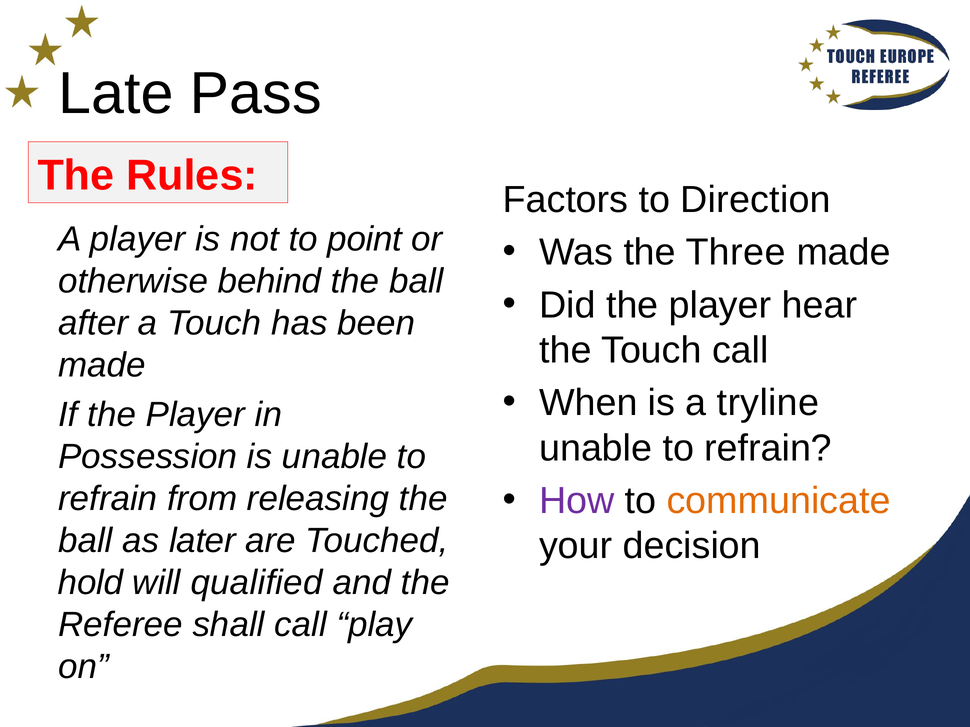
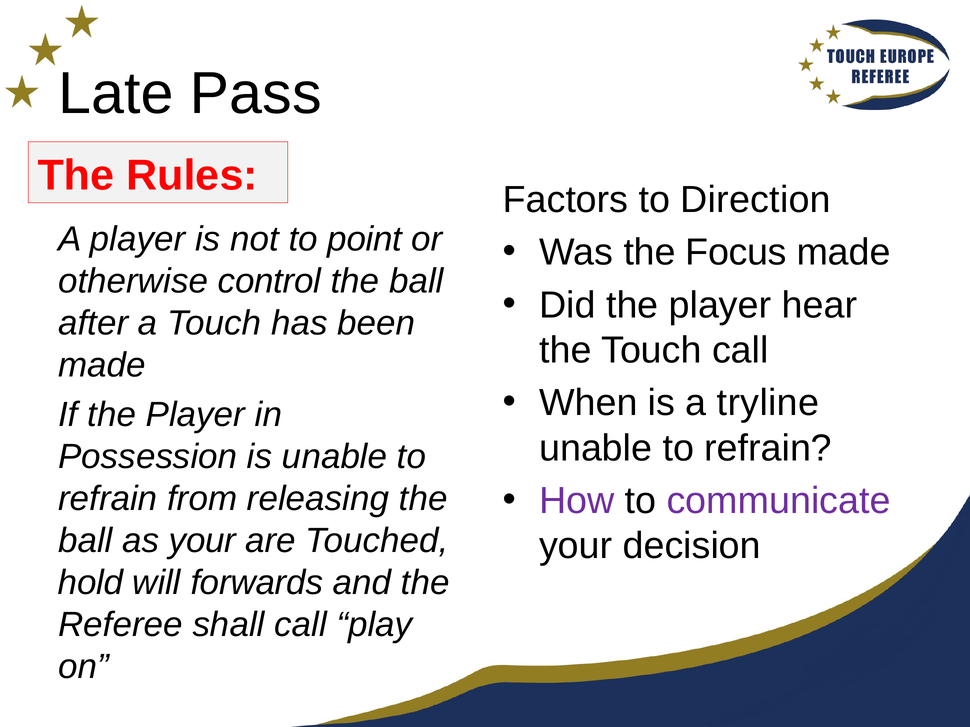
Three: Three -> Focus
behind: behind -> control
communicate colour: orange -> purple
as later: later -> your
qualified: qualified -> forwards
